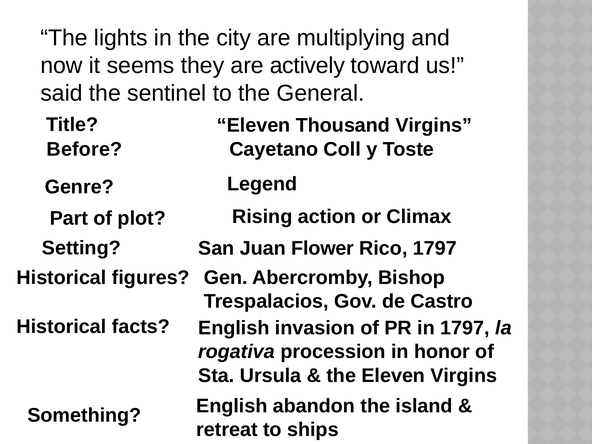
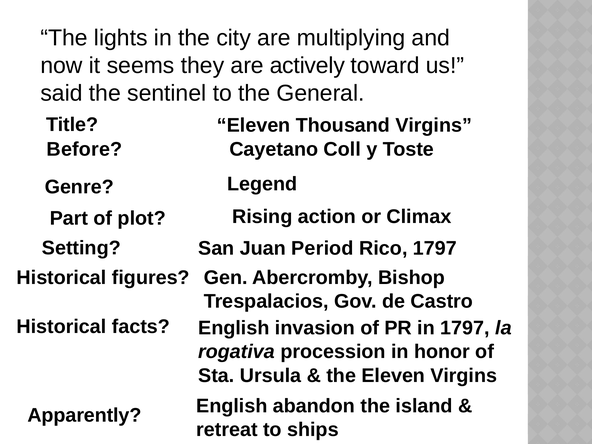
Flower: Flower -> Period
Something: Something -> Apparently
